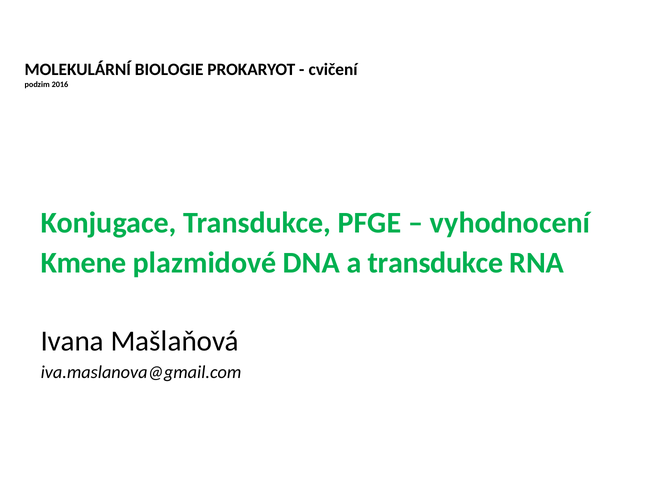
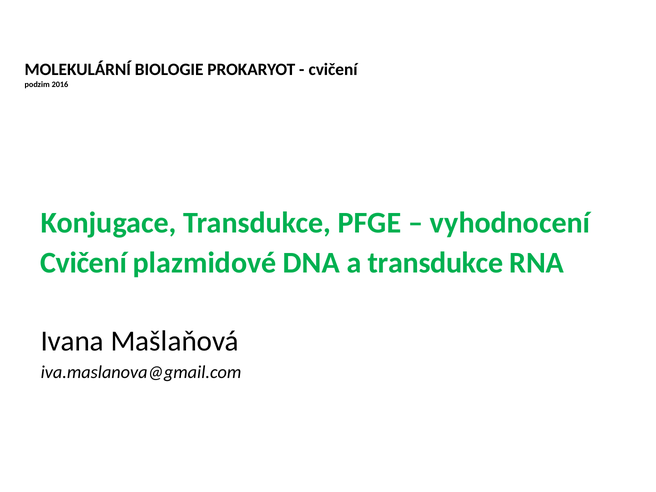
Kmene at (84, 263): Kmene -> Cvičení
